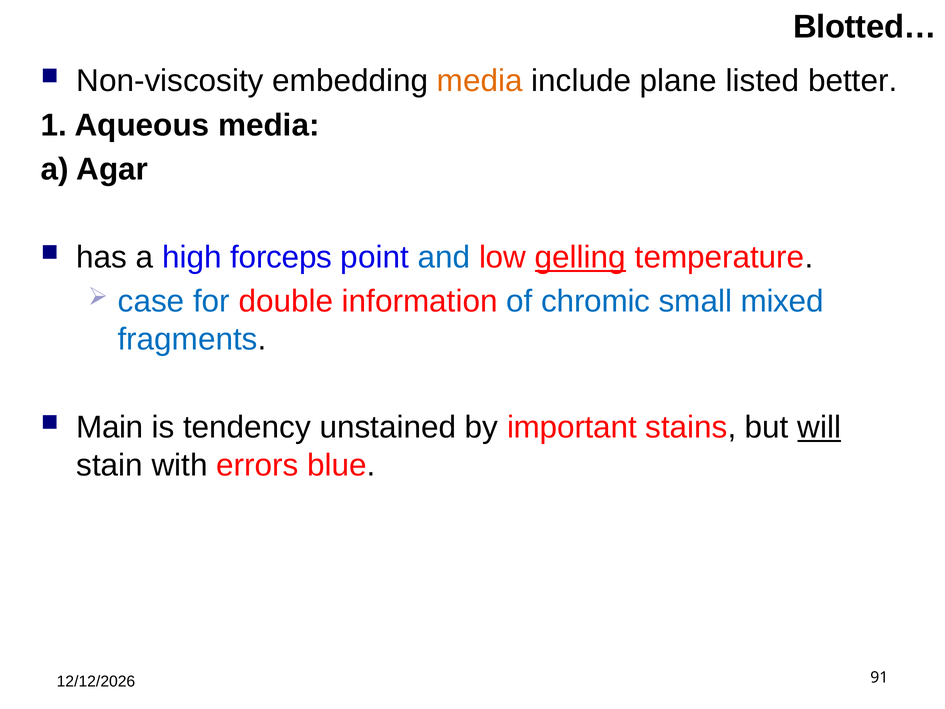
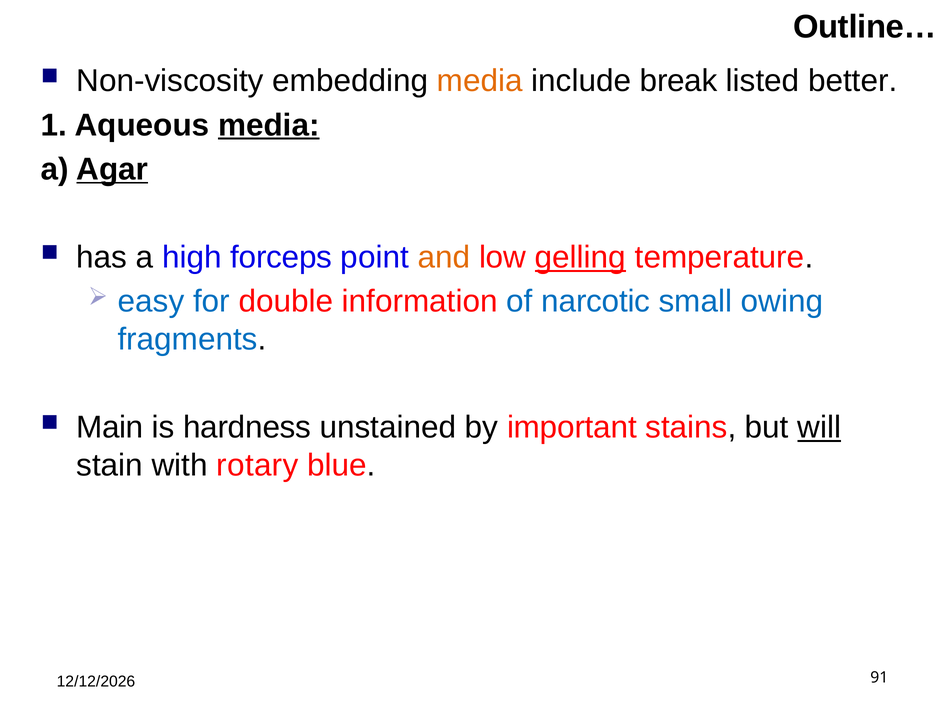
Blotted…: Blotted… -> Outline…
plane: plane -> break
media at (269, 125) underline: none -> present
Agar underline: none -> present
and colour: blue -> orange
case: case -> easy
chromic: chromic -> narcotic
mixed: mixed -> owing
tendency: tendency -> hardness
errors: errors -> rotary
